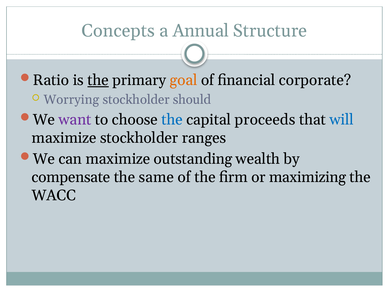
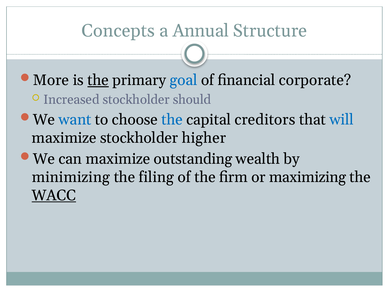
Ratio: Ratio -> More
goal colour: orange -> blue
Worrying: Worrying -> Increased
want colour: purple -> blue
proceeds: proceeds -> creditors
ranges: ranges -> higher
compensate: compensate -> minimizing
same: same -> filing
WACC underline: none -> present
